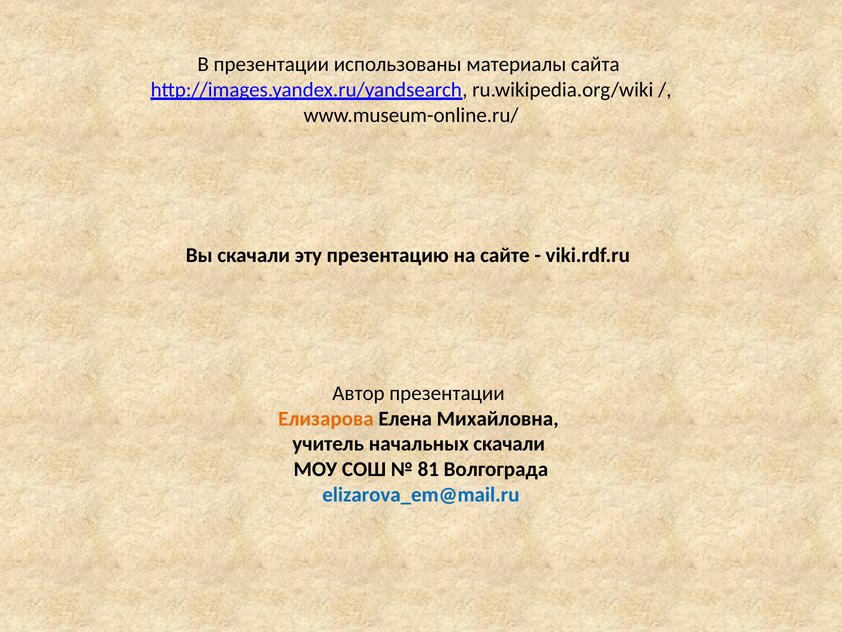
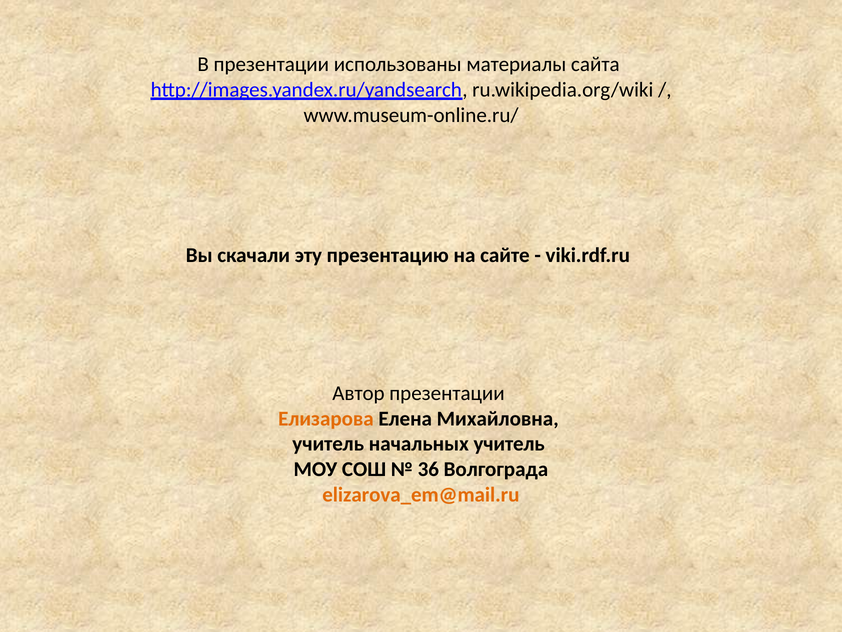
начальных скачали: скачали -> учитель
81: 81 -> 36
elizarova_em@mail.ru colour: blue -> orange
